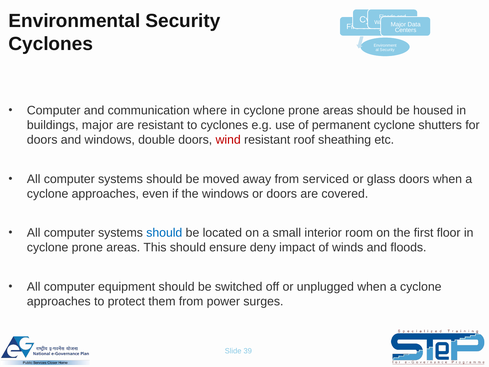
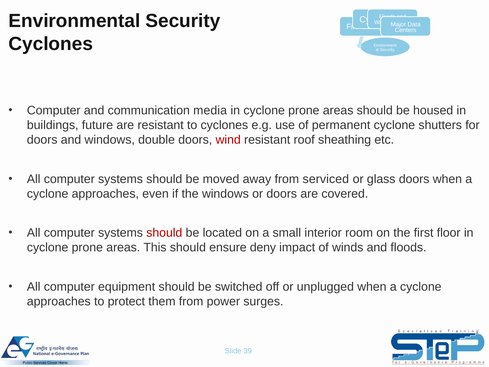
where: where -> media
buildings major: major -> future
should at (164, 233) colour: blue -> red
